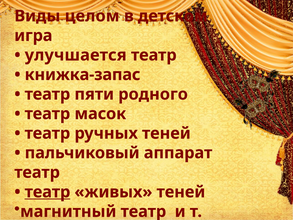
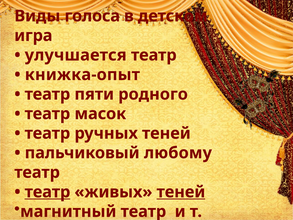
целом: целом -> голоса
книжка-запас: книжка-запас -> книжка-опыт
аппарат: аппарат -> любому
теней at (181, 192) underline: none -> present
